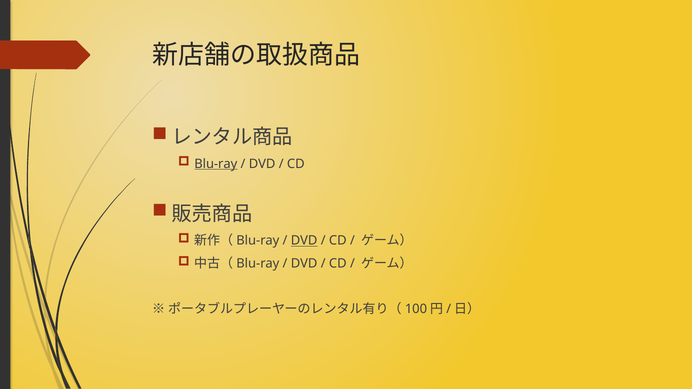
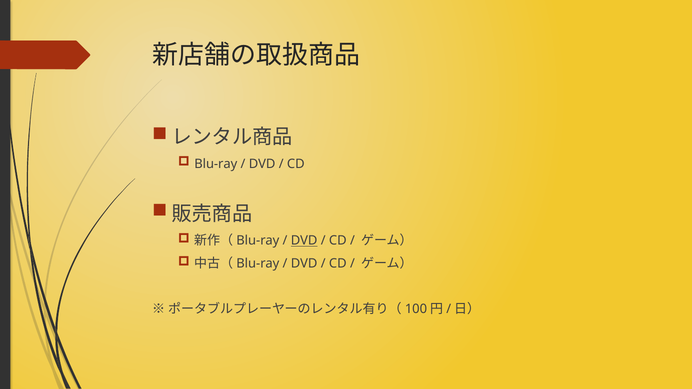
Blu-ray underline: present -> none
